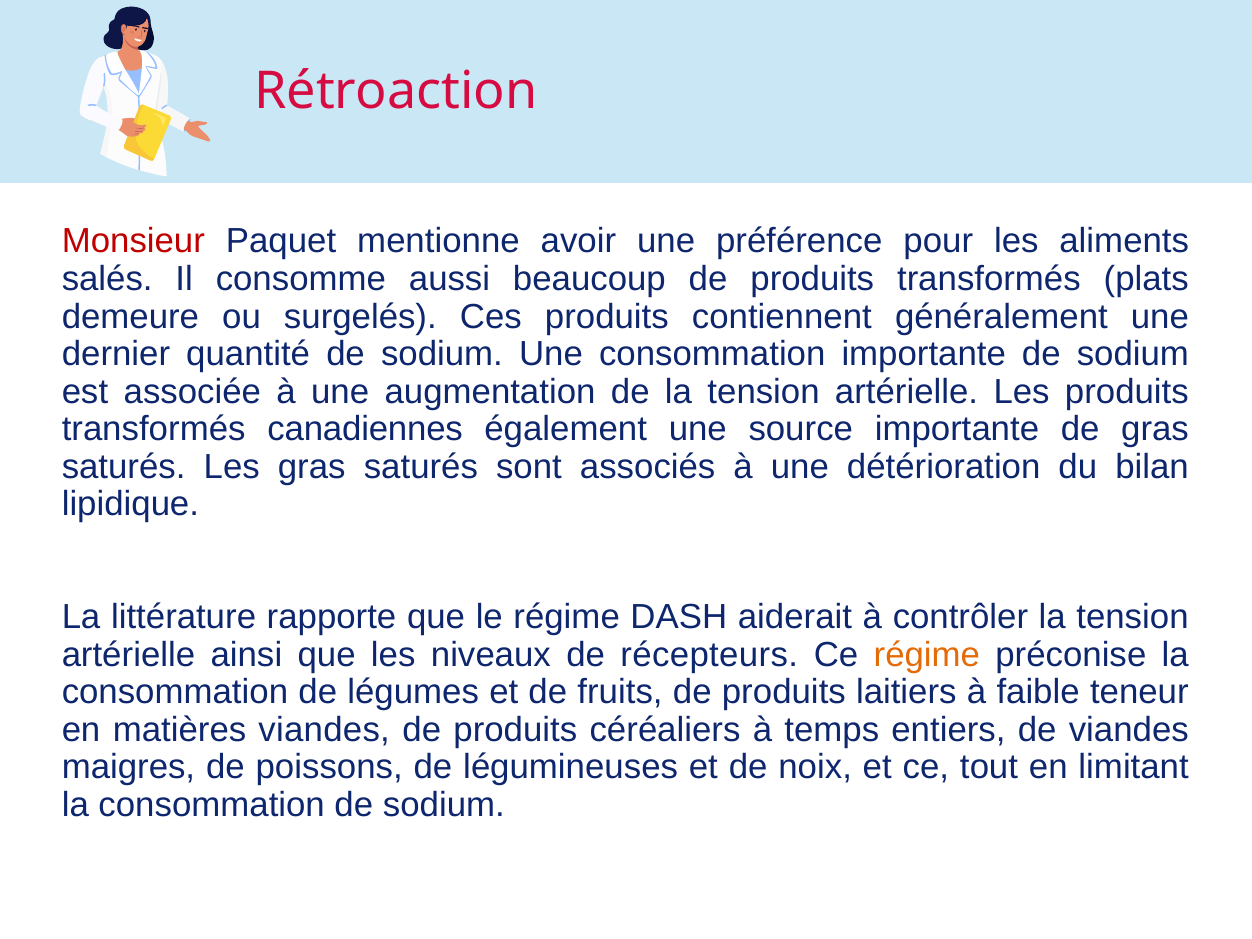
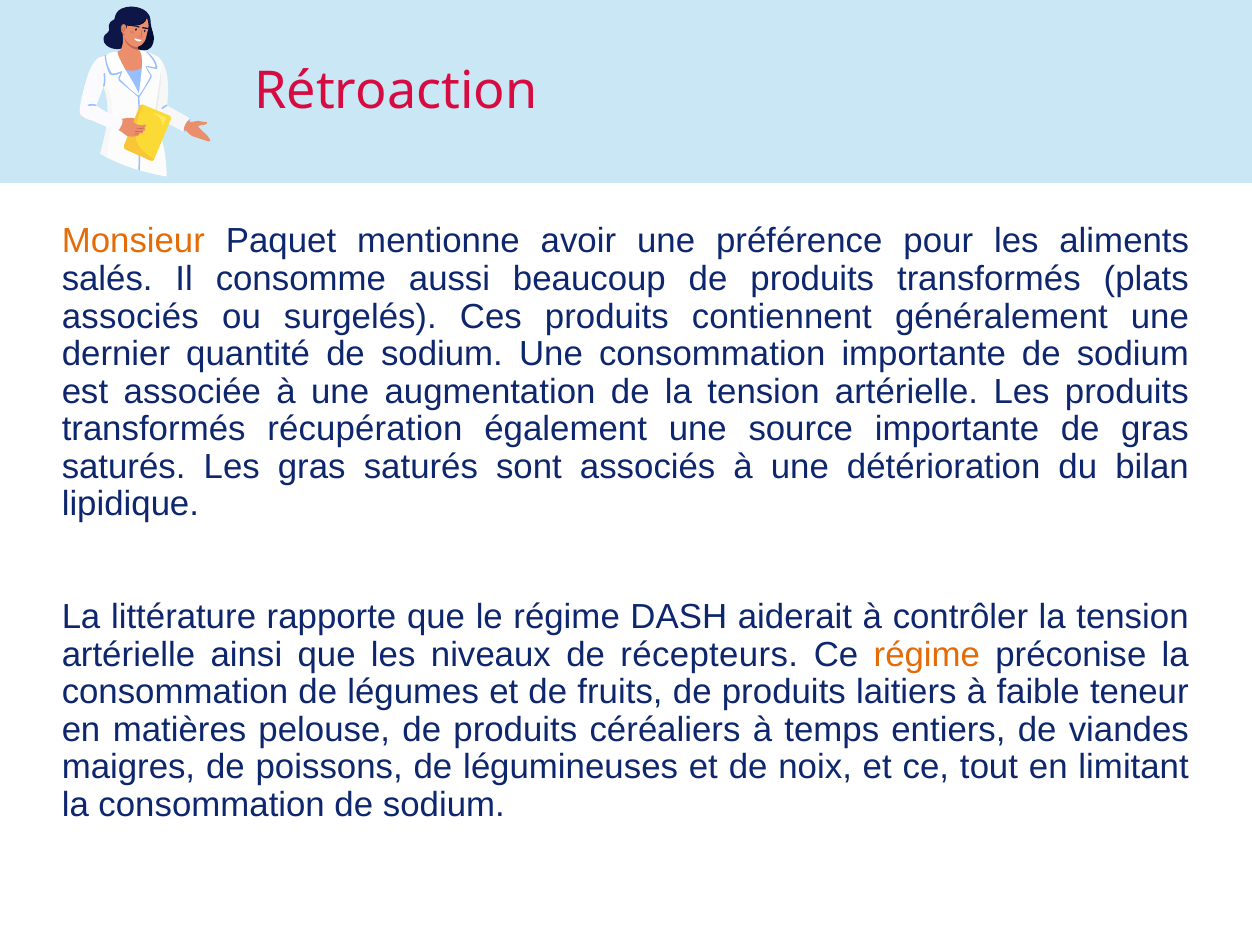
Monsieur colour: red -> orange
demeure at (130, 317): demeure -> associés
canadiennes: canadiennes -> récupération
matières viandes: viandes -> pelouse
